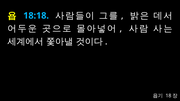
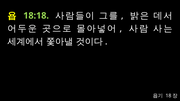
18:18 colour: light blue -> light green
